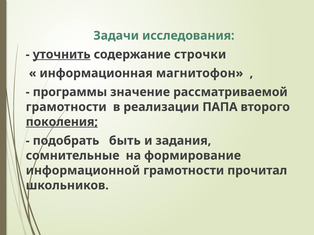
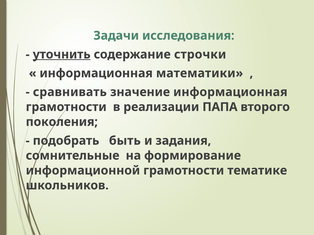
магнитофон: магнитофон -> математики
программы: программы -> сравнивать
значение рассматриваемой: рассматриваемой -> информационная
поколения underline: present -> none
прочитал: прочитал -> тематике
